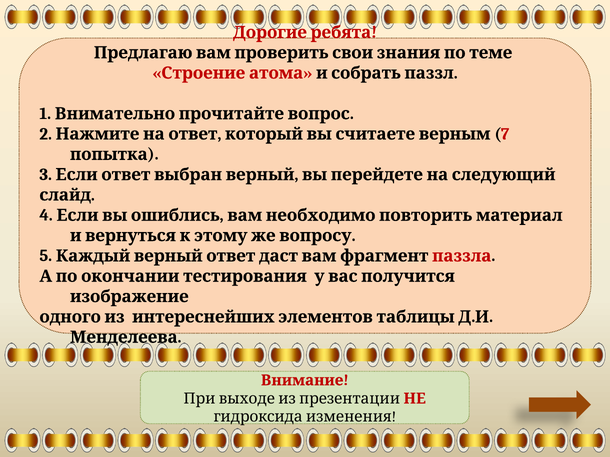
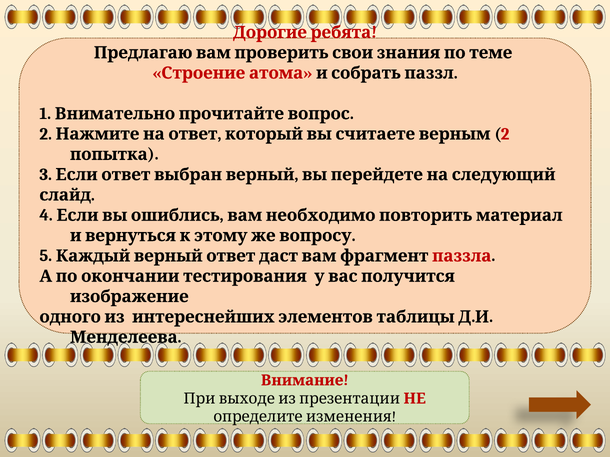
7 at (505, 134): 7 -> 2
гидроксида: гидроксида -> определите
